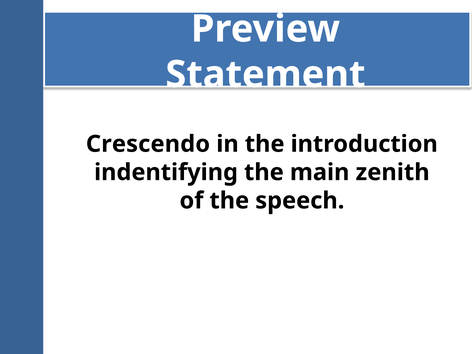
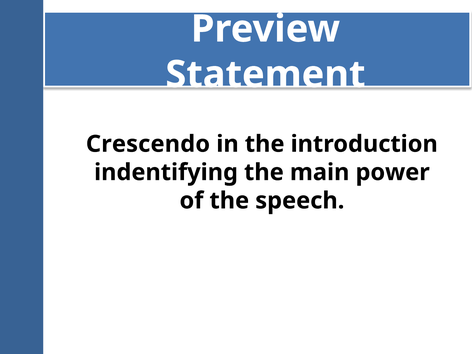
zenith: zenith -> power
